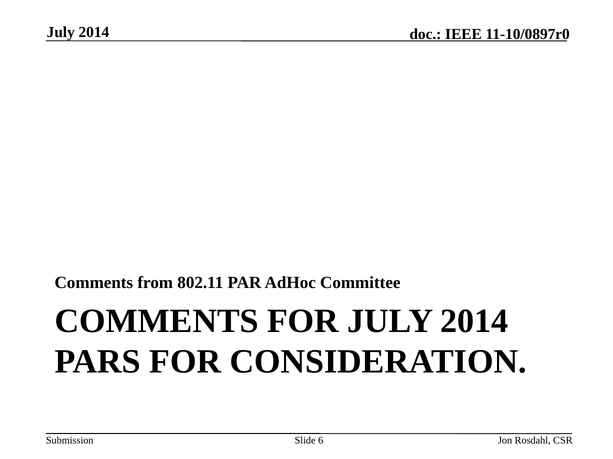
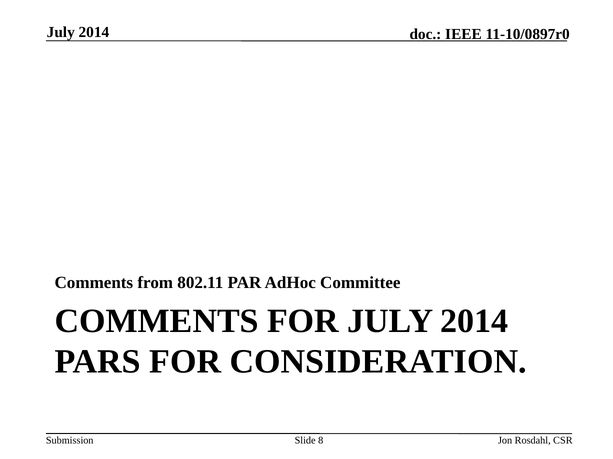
6: 6 -> 8
